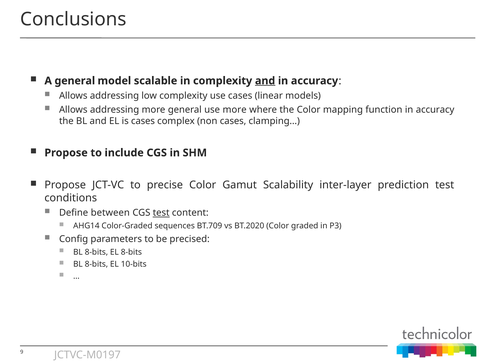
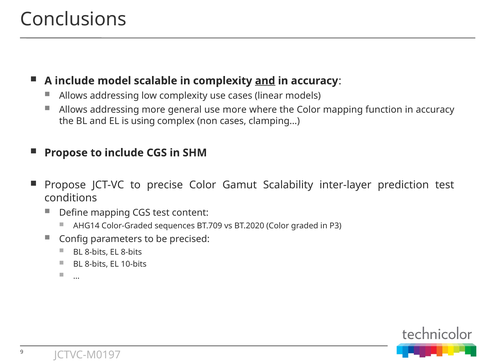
A general: general -> include
is cases: cases -> using
Define between: between -> mapping
test at (161, 213) underline: present -> none
